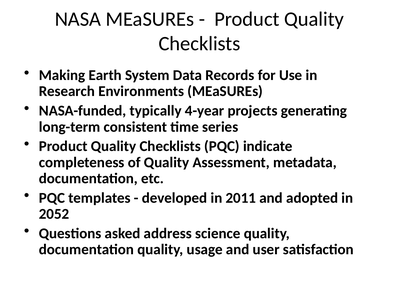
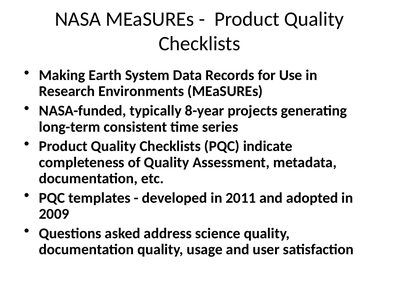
4-year: 4-year -> 8-year
2052: 2052 -> 2009
